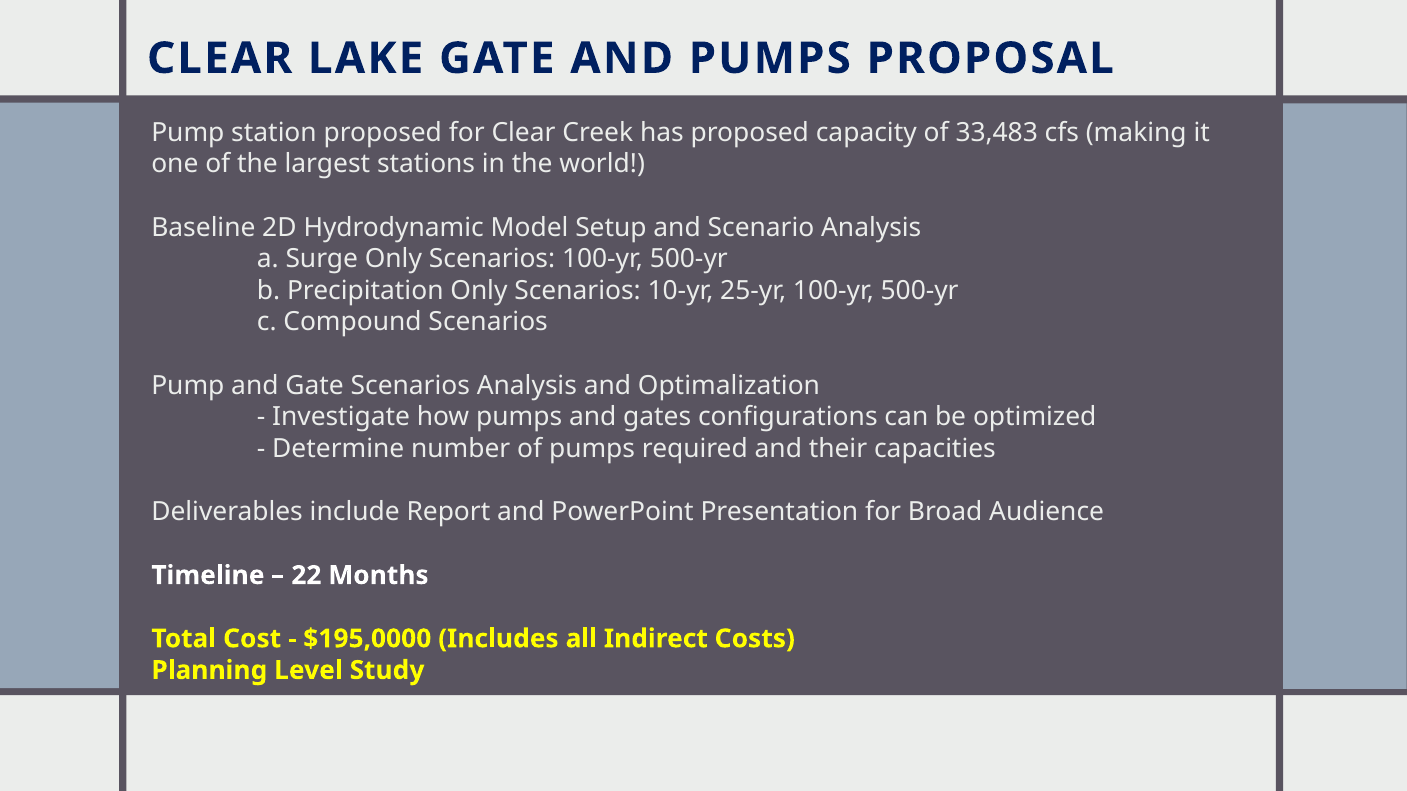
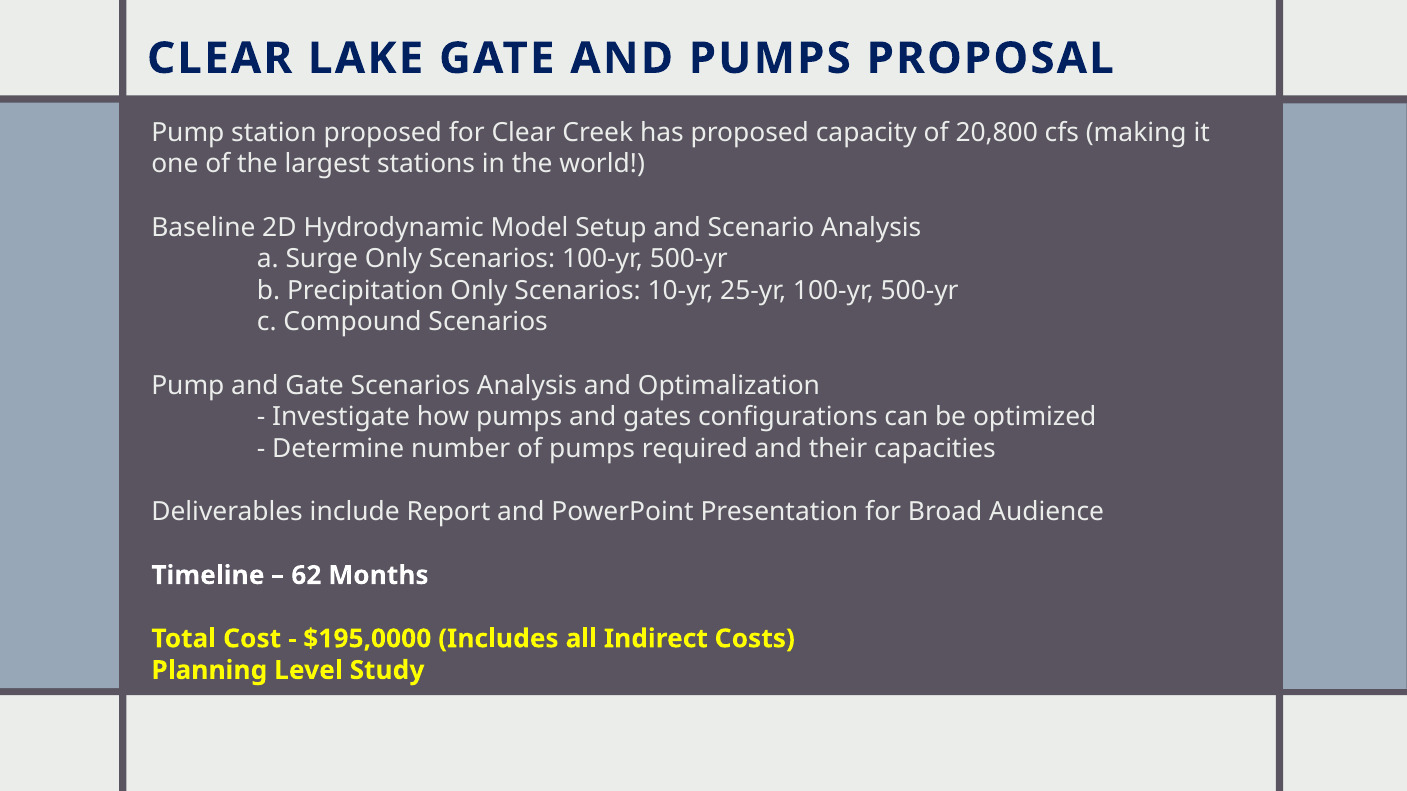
33,483: 33,483 -> 20,800
22: 22 -> 62
